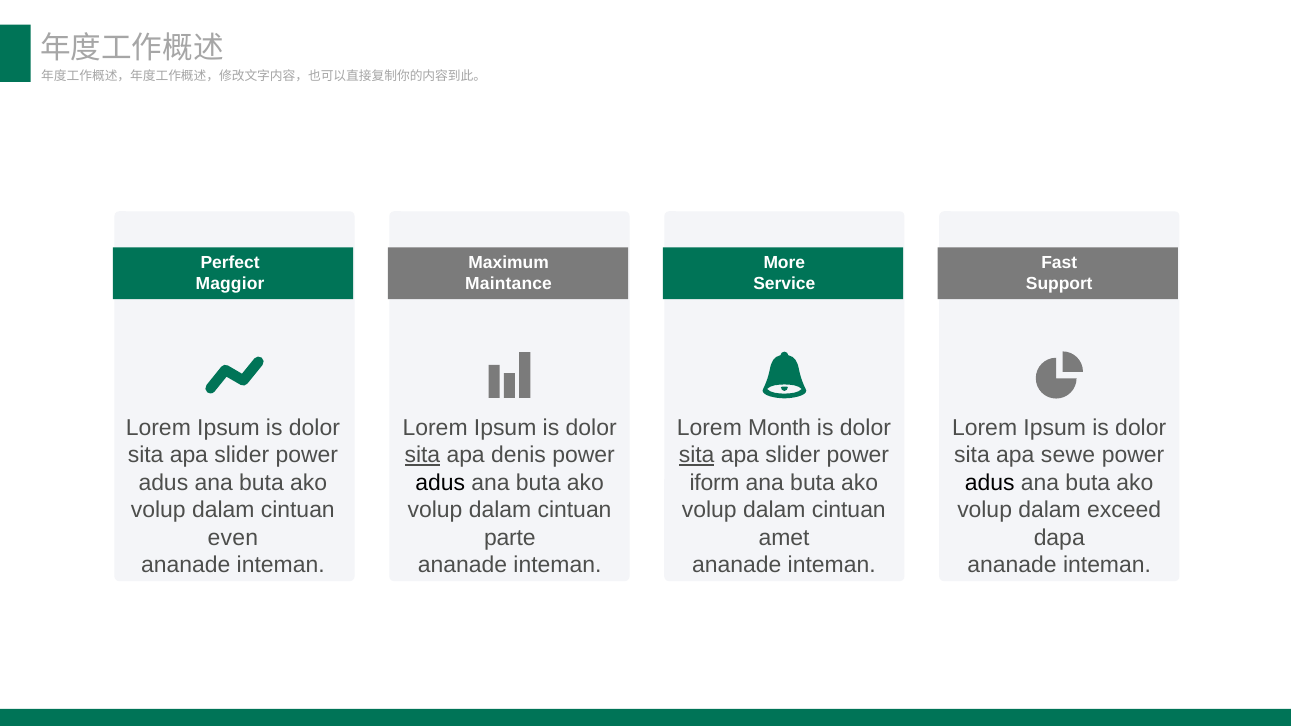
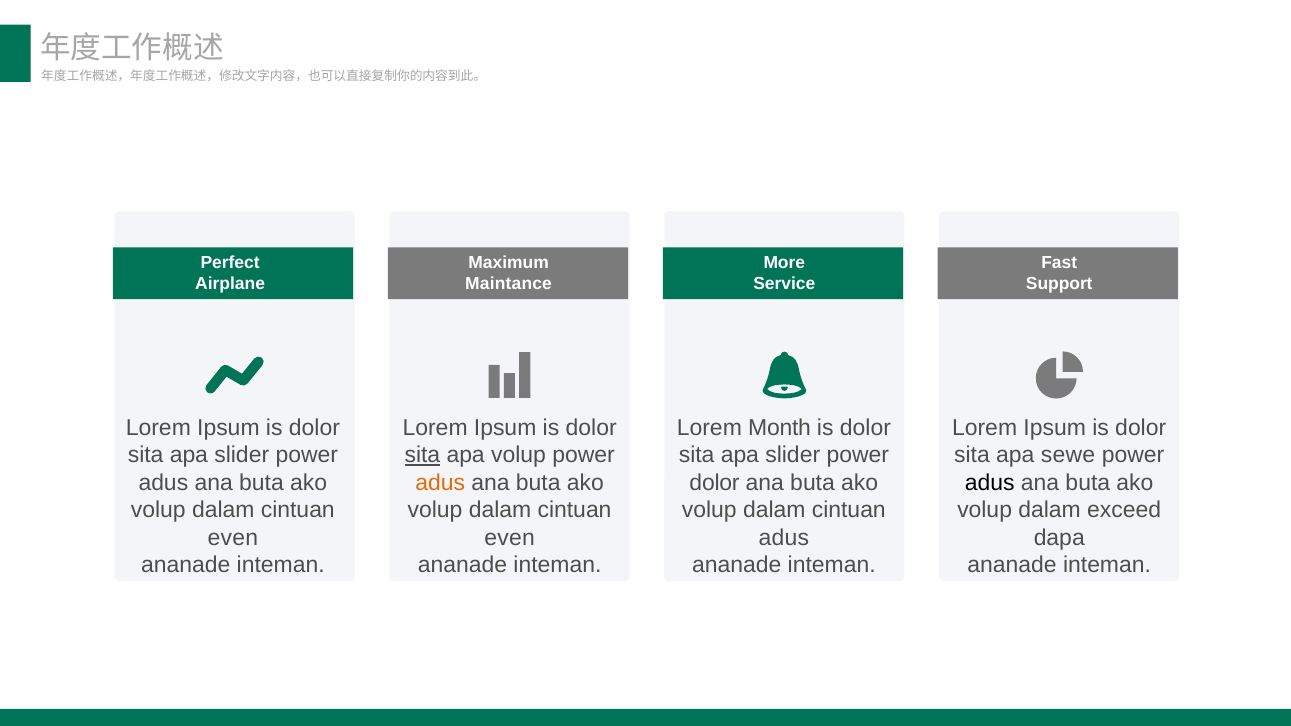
Maggior: Maggior -> Airplane
apa denis: denis -> volup
sita at (697, 455) underline: present -> none
adus at (440, 483) colour: black -> orange
iform at (715, 483): iform -> dolor
parte at (510, 538): parte -> even
amet at (784, 538): amet -> adus
